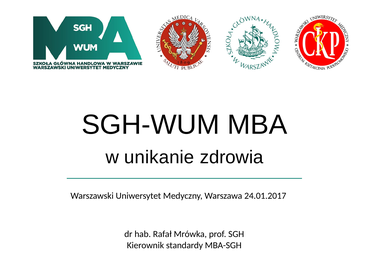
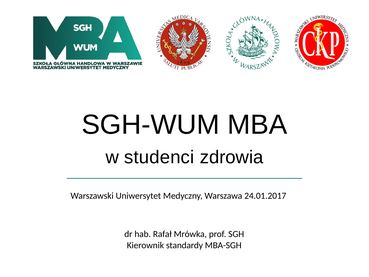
unikanie: unikanie -> studenci
